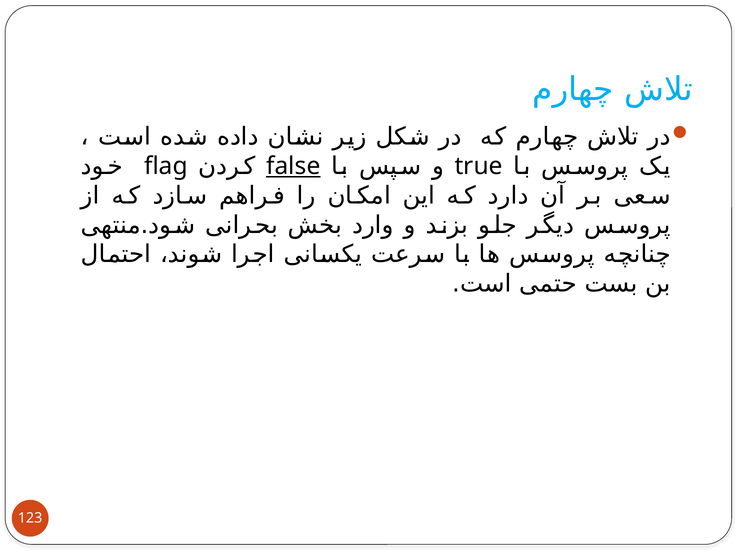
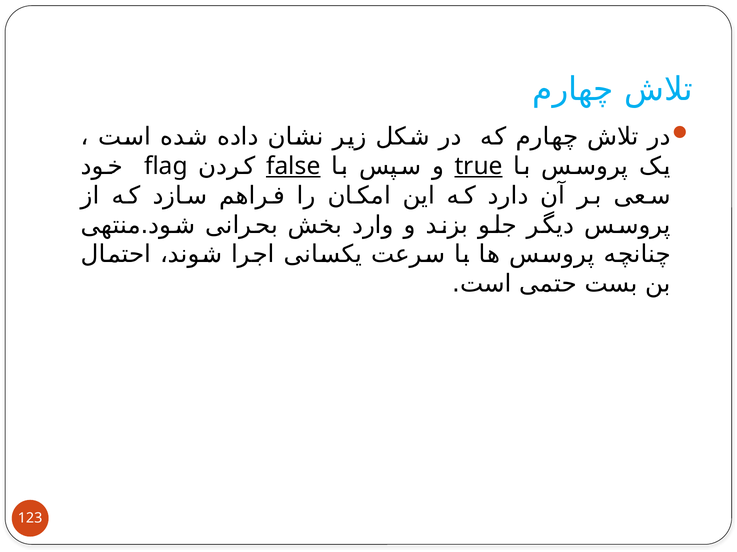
true underline: none -> present
